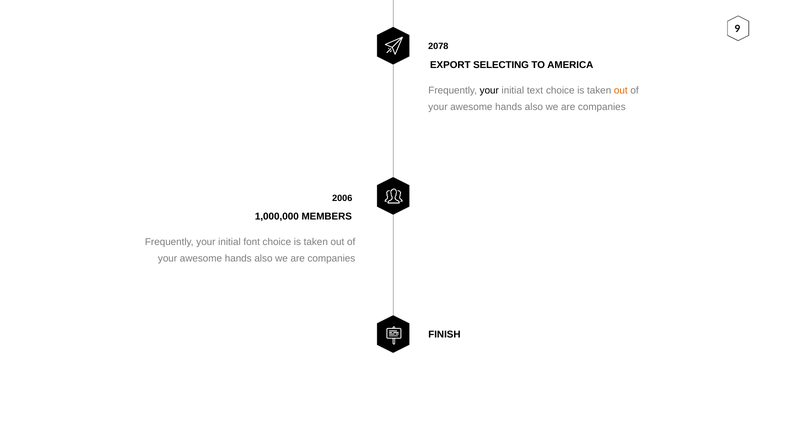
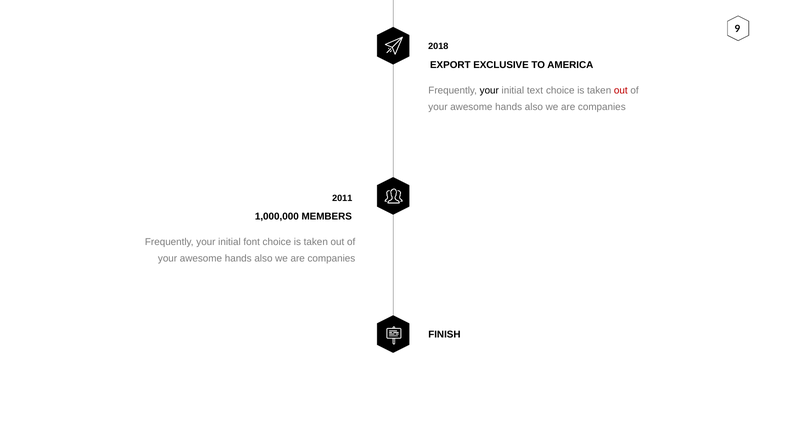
2078: 2078 -> 2018
SELECTING: SELECTING -> EXCLUSIVE
out at (621, 90) colour: orange -> red
2006: 2006 -> 2011
